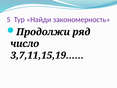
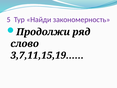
число: число -> слово
